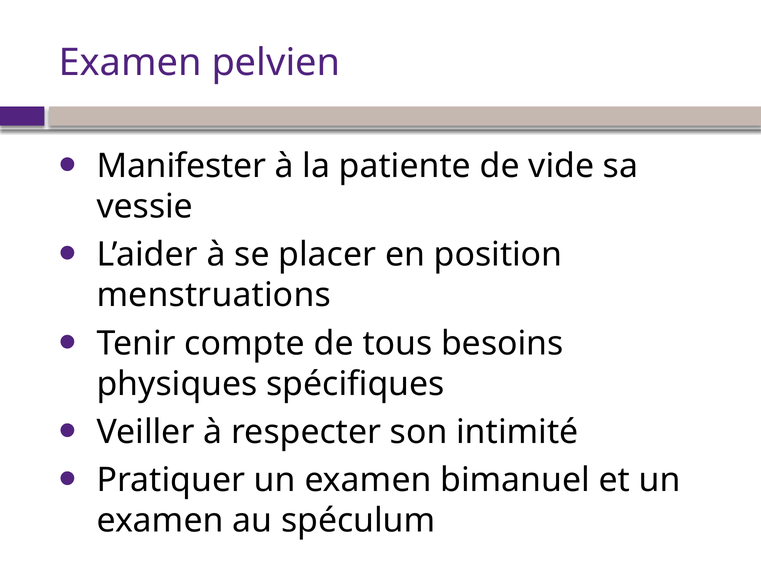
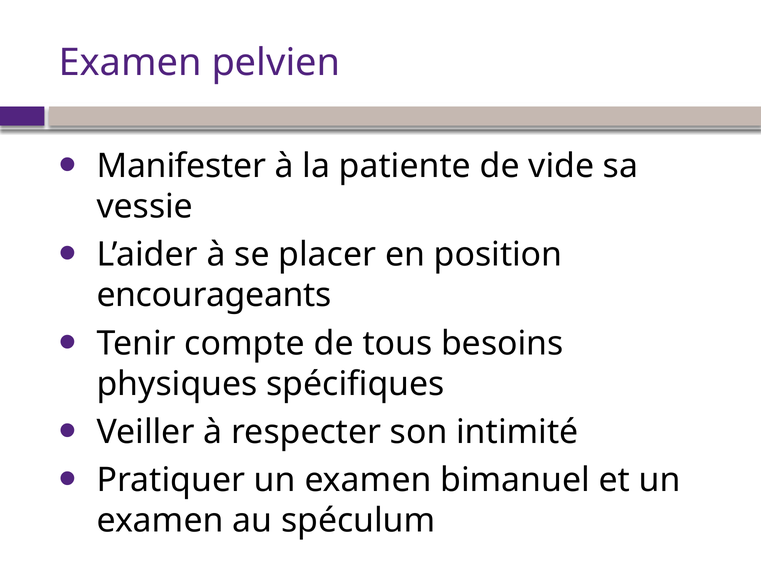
menstruations: menstruations -> encourageants
